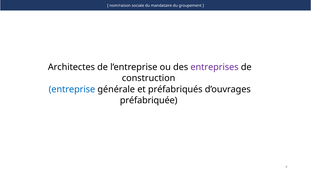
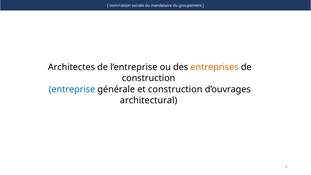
entreprises colour: purple -> orange
et préfabriqués: préfabriqués -> construction
préfabriquée: préfabriquée -> architectural
